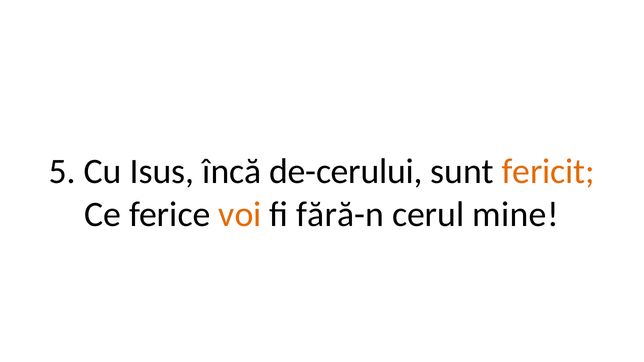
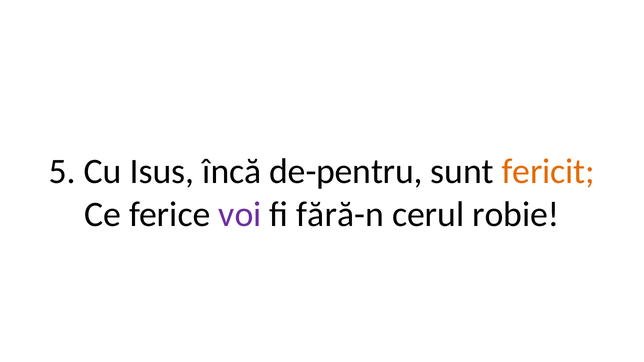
de-cerului: de-cerului -> de-pentru
voi colour: orange -> purple
mine: mine -> robie
